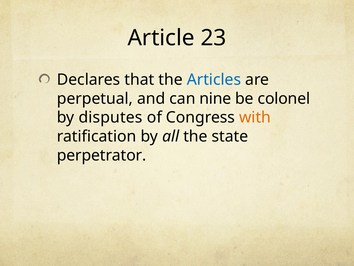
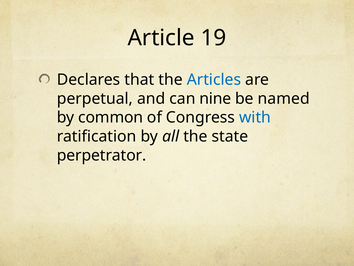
23: 23 -> 19
colonel: colonel -> named
disputes: disputes -> common
with colour: orange -> blue
